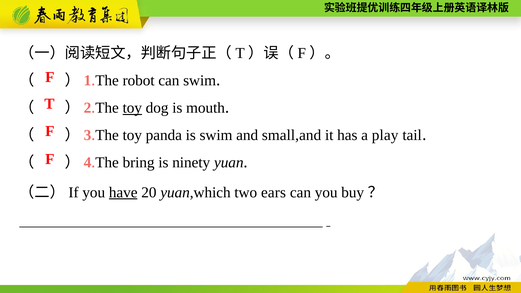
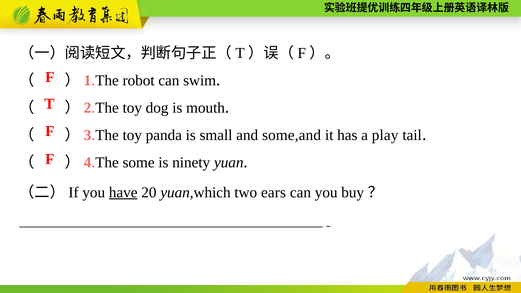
toy at (132, 108) underline: present -> none
is swim: swim -> small
small,and: small,and -> some,and
bring: bring -> some
